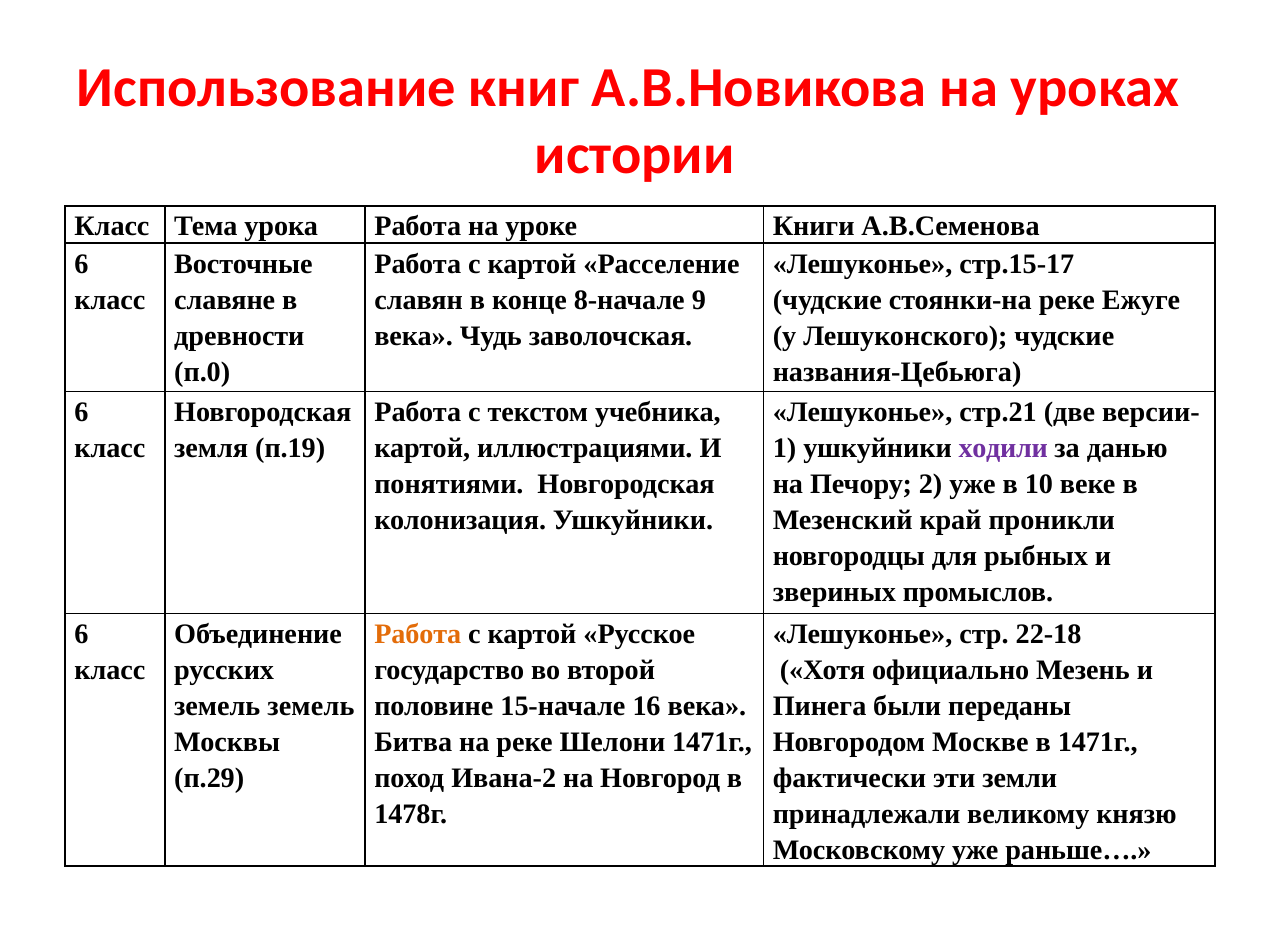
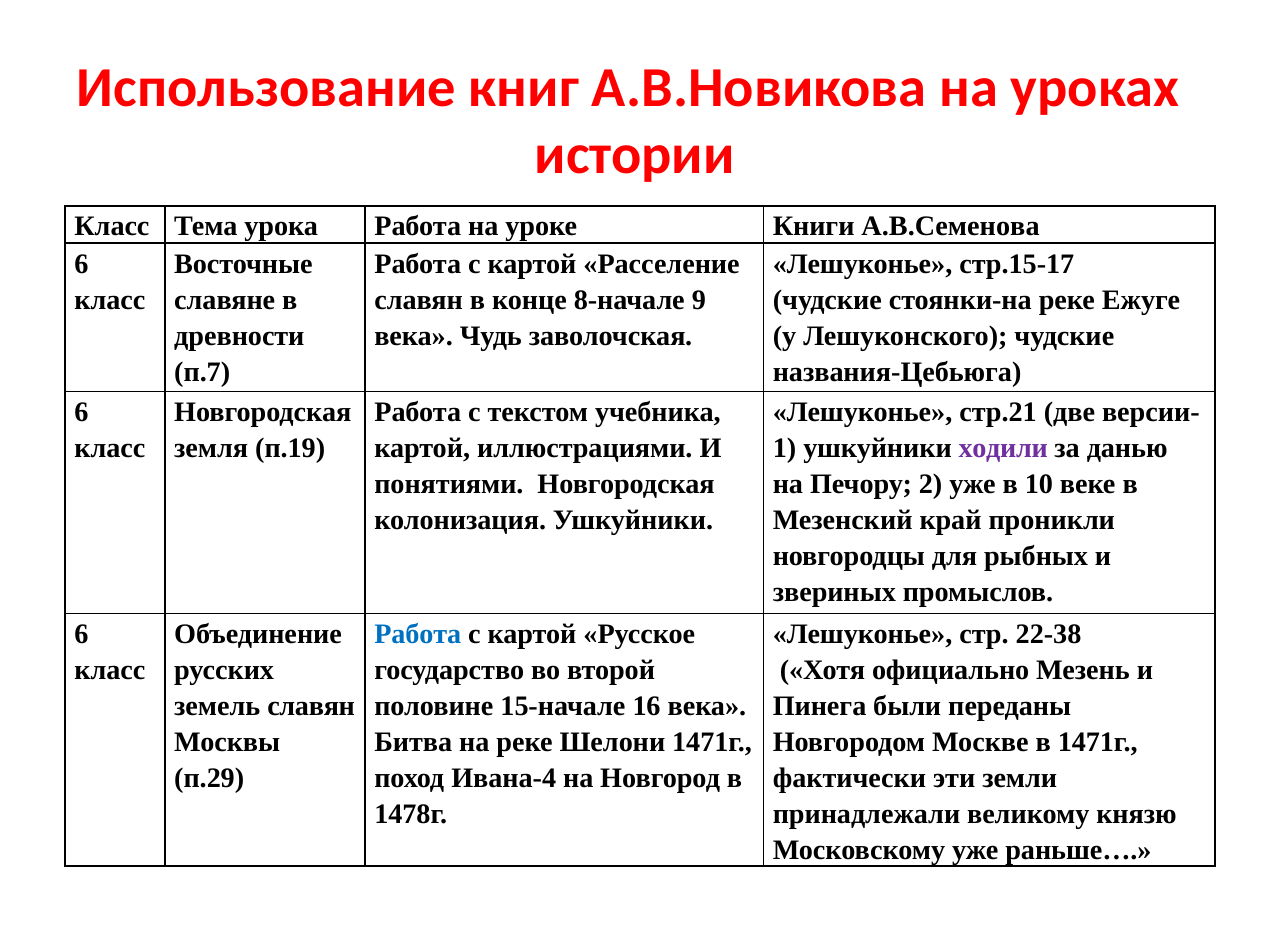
п.0: п.0 -> п.7
Работа at (418, 634) colour: orange -> blue
22-18: 22-18 -> 22-38
земель земель: земель -> славян
Ивана-2: Ивана-2 -> Ивана-4
